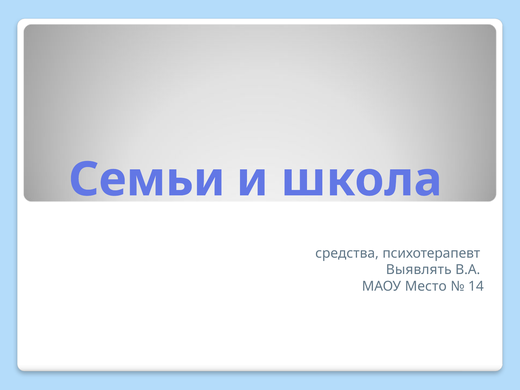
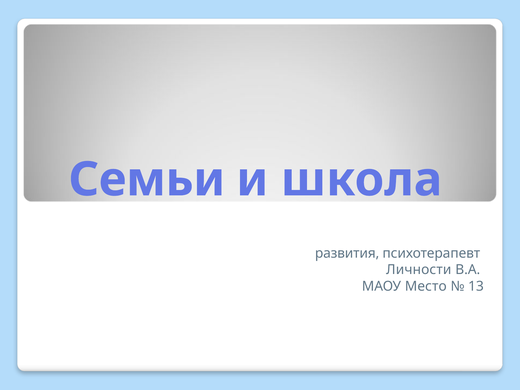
средства: средства -> развития
Выявлять: Выявлять -> Личности
14: 14 -> 13
